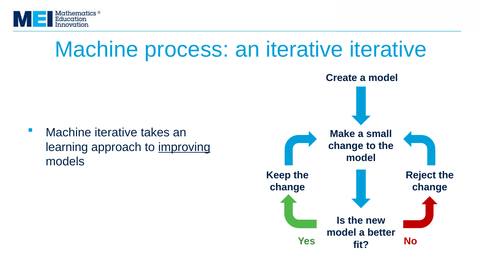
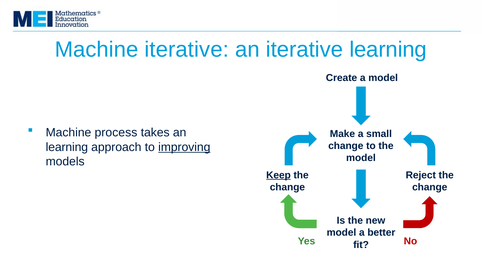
Machine process: process -> iterative
iterative iterative: iterative -> learning
Machine iterative: iterative -> process
Keep underline: none -> present
